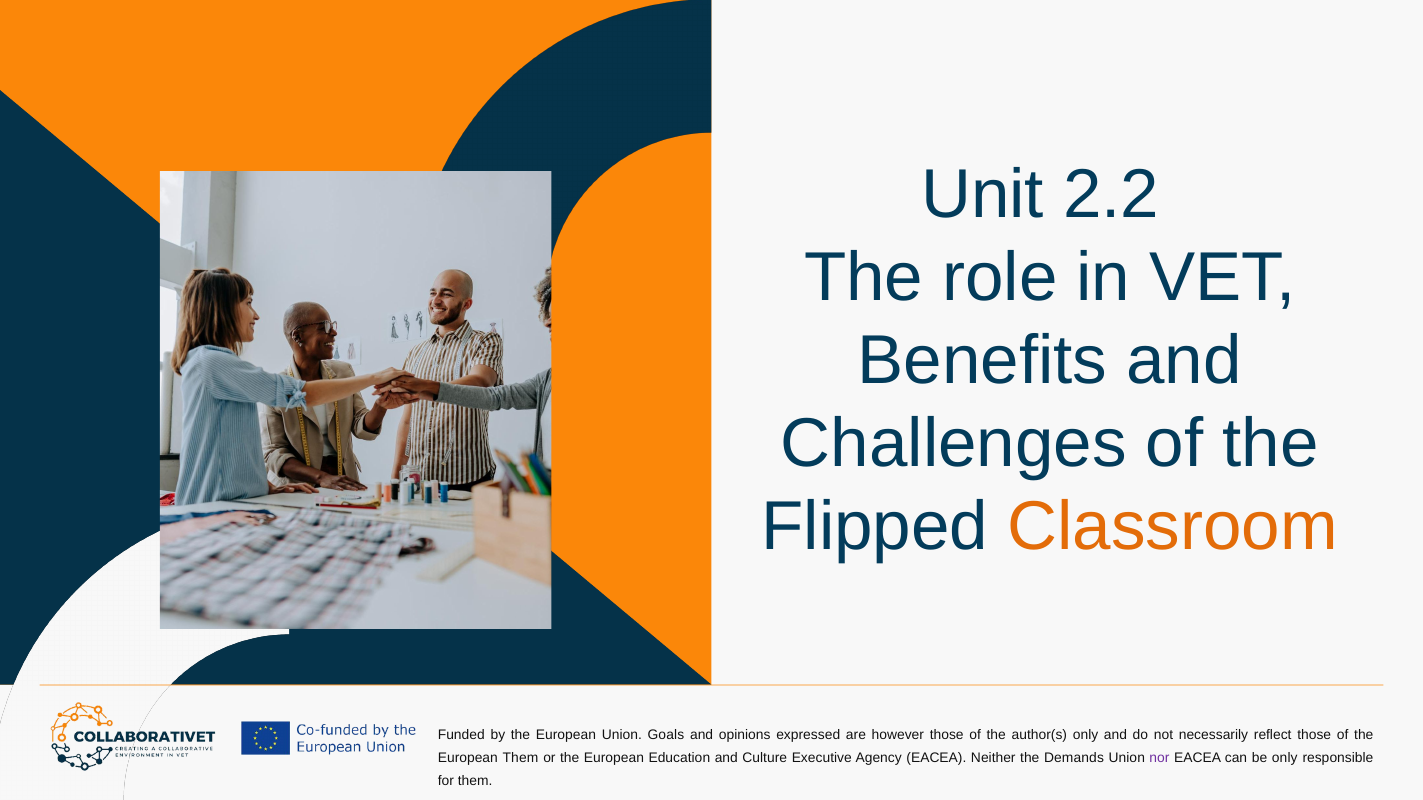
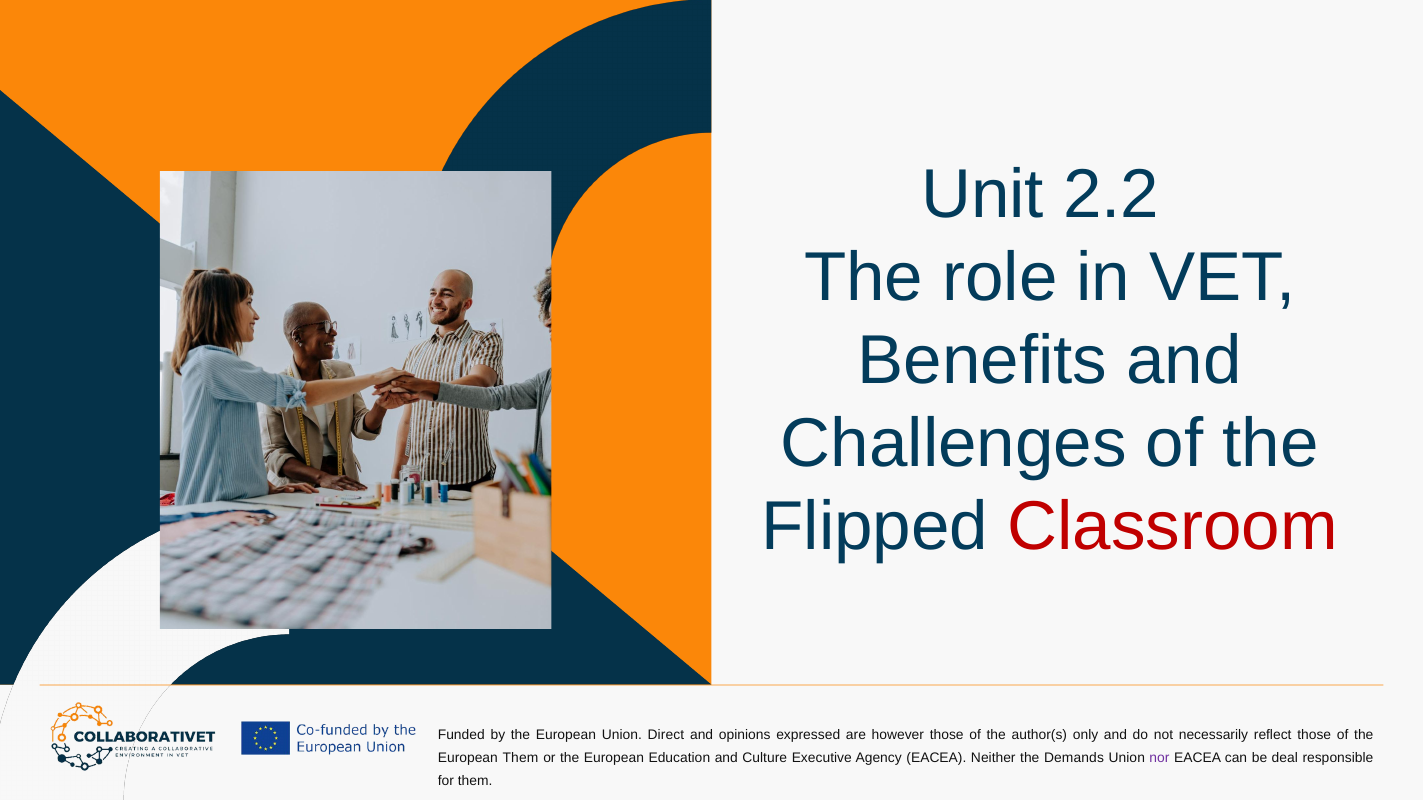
Classroom colour: orange -> red
Goals: Goals -> Direct
be only: only -> deal
